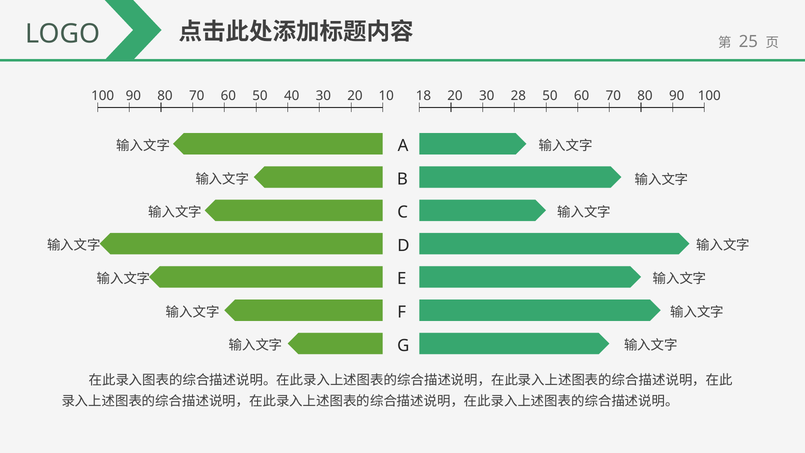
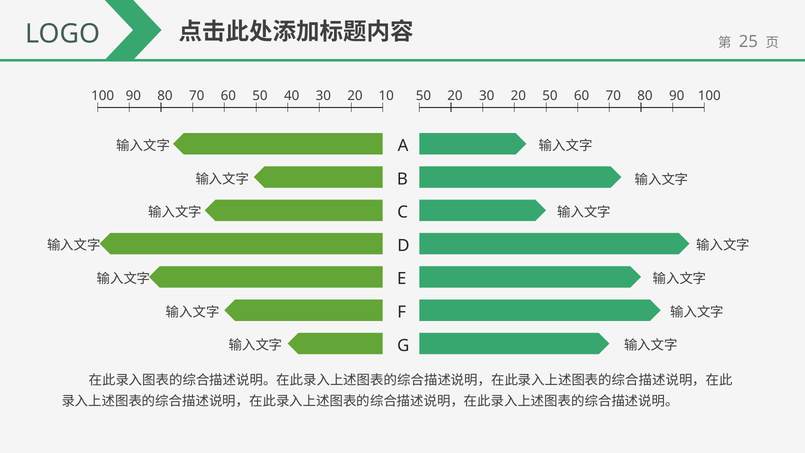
100 18: 18 -> 50
30 28: 28 -> 20
